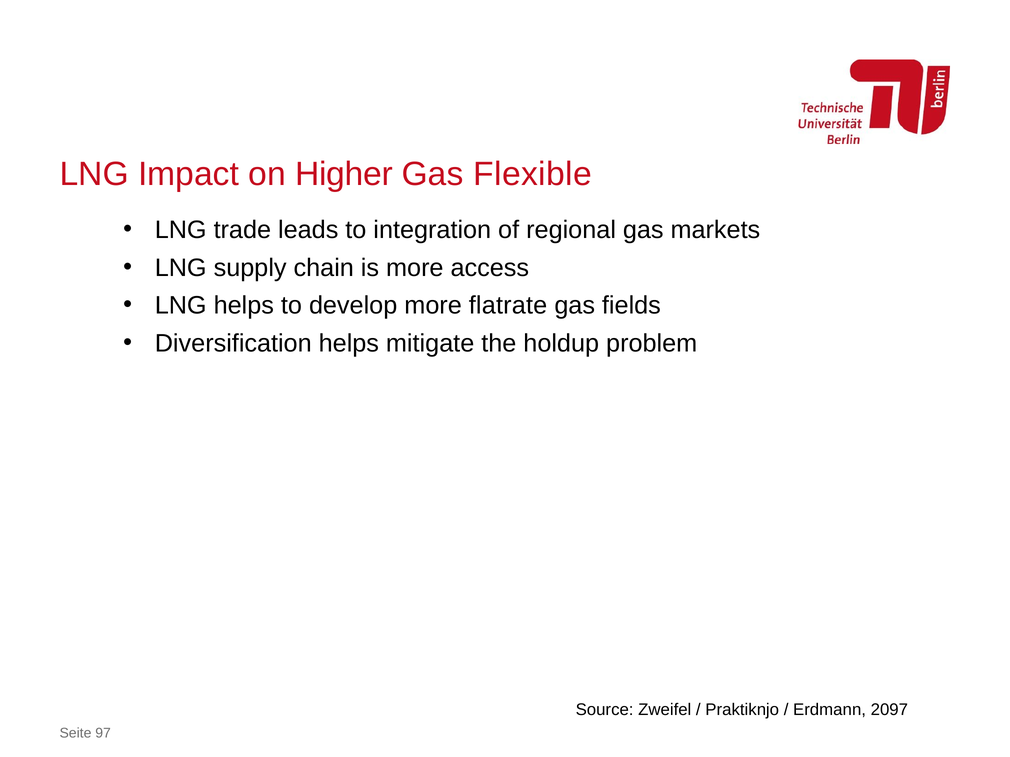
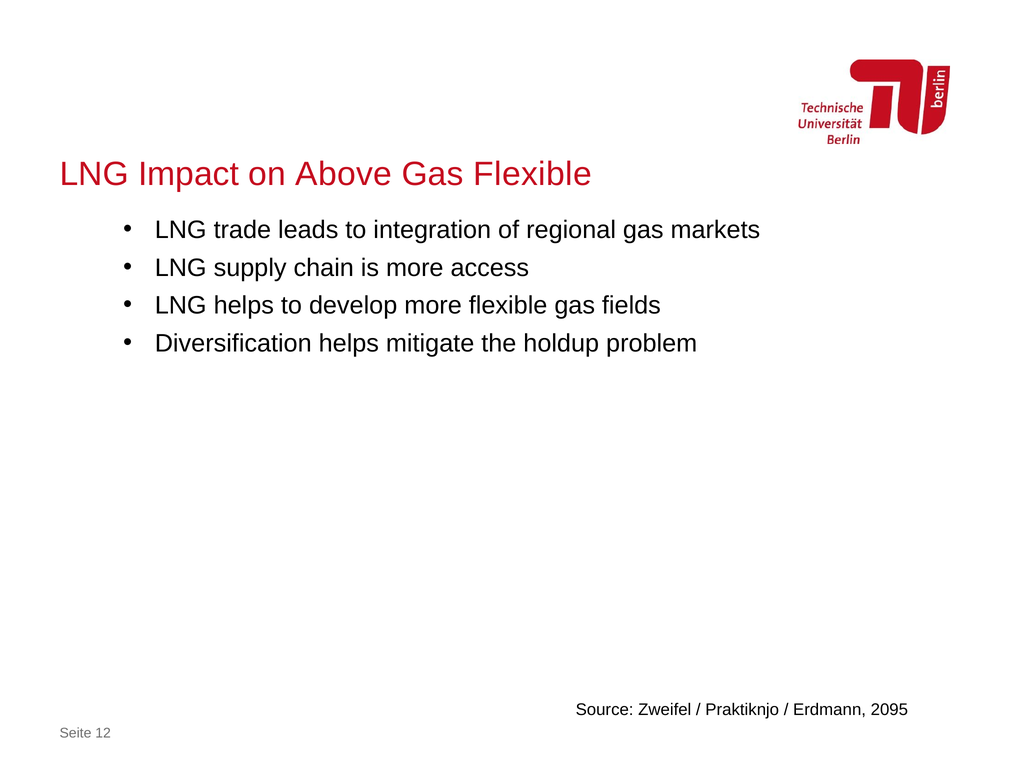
Higher: Higher -> Above
more flatrate: flatrate -> flexible
2097: 2097 -> 2095
97: 97 -> 12
